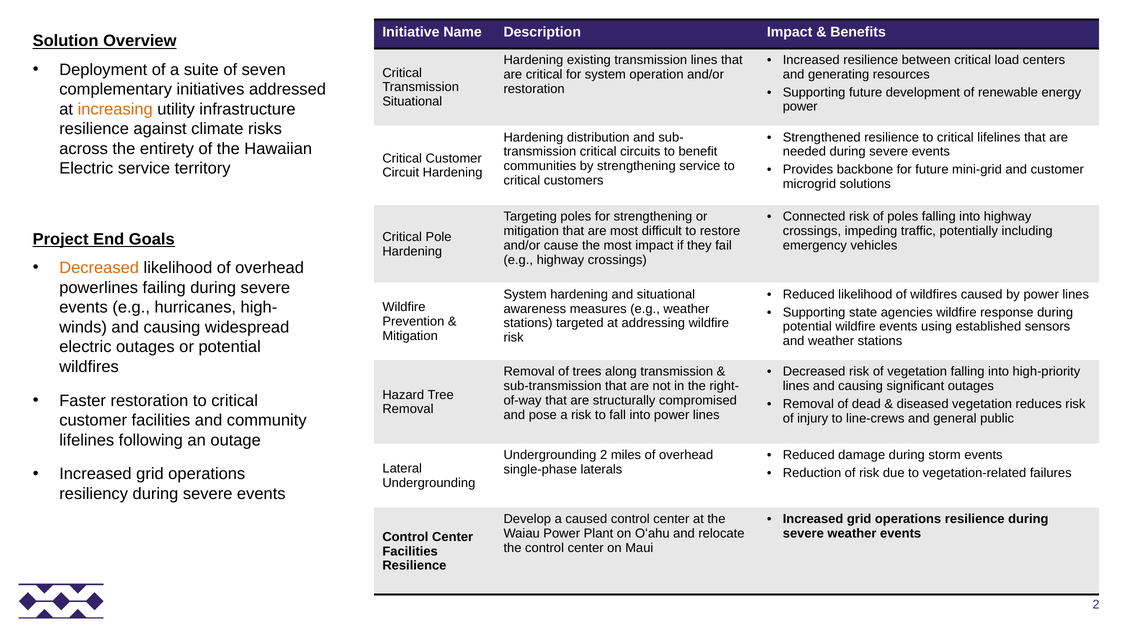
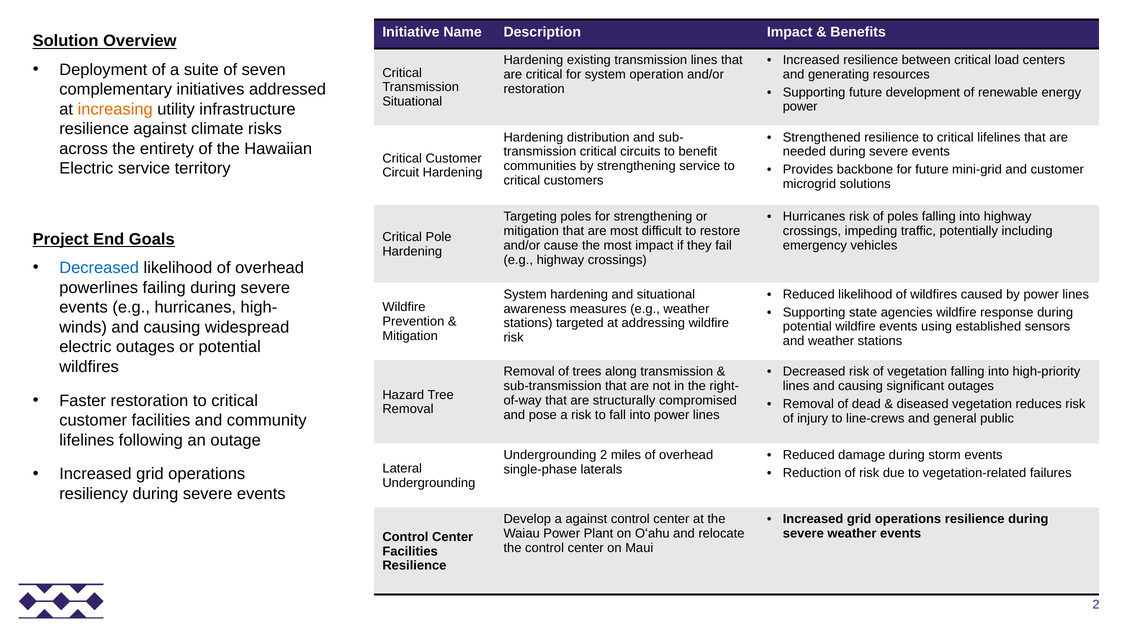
Connected at (814, 217): Connected -> Hurricanes
Decreased at (99, 268) colour: orange -> blue
a caused: caused -> against
